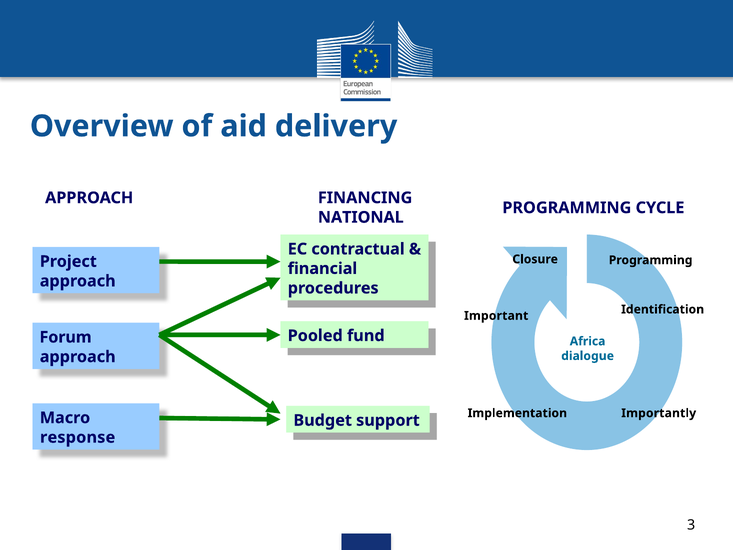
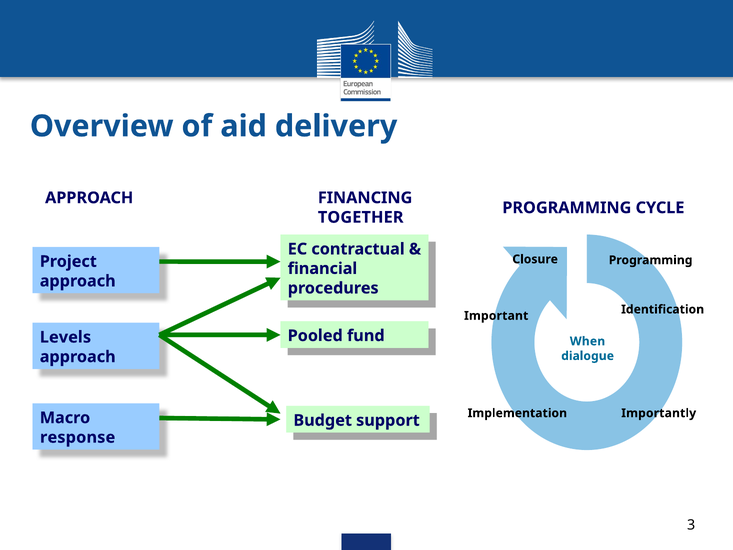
NATIONAL: NATIONAL -> TOGETHER
Forum: Forum -> Levels
Africa: Africa -> When
